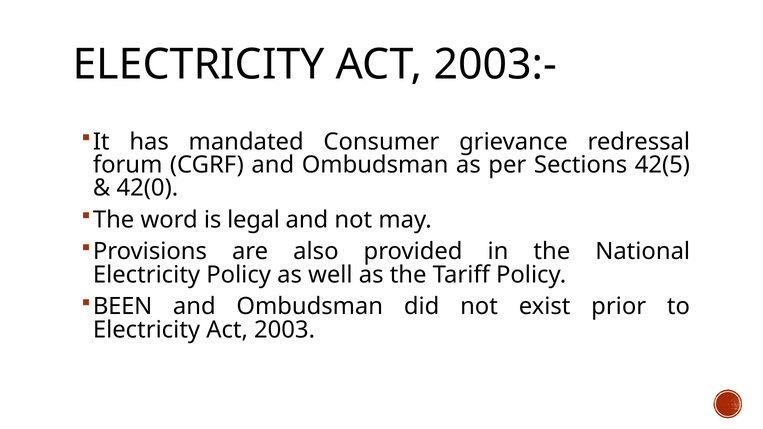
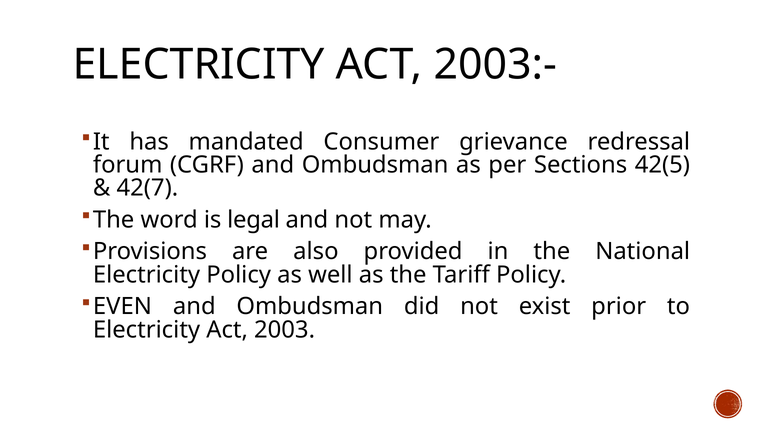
42(0: 42(0 -> 42(7
BEEN: BEEN -> EVEN
